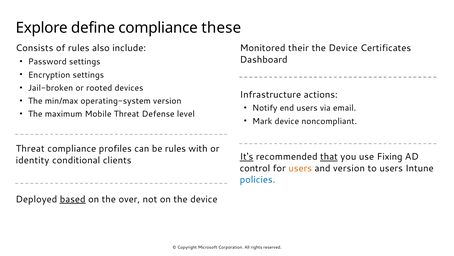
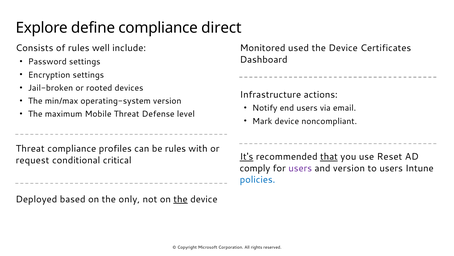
these: these -> direct
also: also -> well
their: their -> used
Fixing: Fixing -> Reset
identity: identity -> request
clients: clients -> critical
control: control -> comply
users at (300, 168) colour: orange -> purple
based underline: present -> none
over: over -> only
the at (181, 199) underline: none -> present
